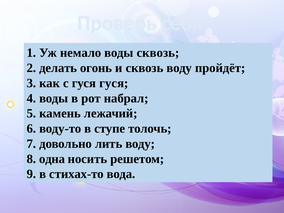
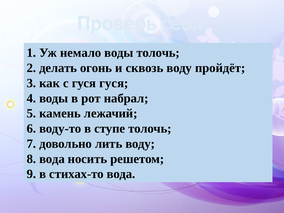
воды сквозь: сквозь -> толочь
8 одна: одна -> вода
